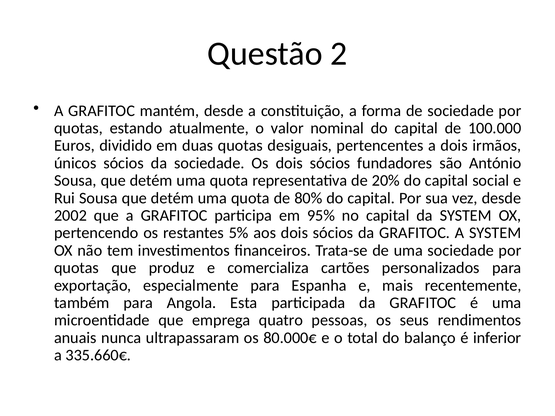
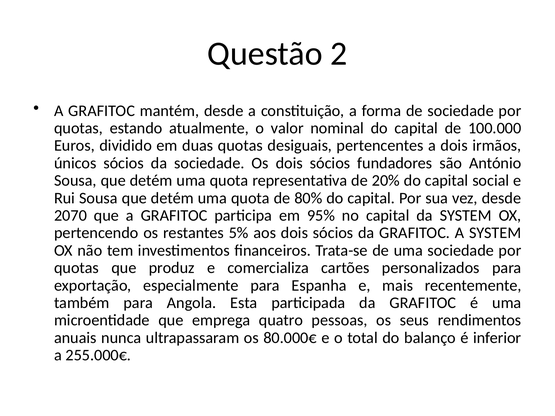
2002: 2002 -> 2070
335.660€: 335.660€ -> 255.000€
